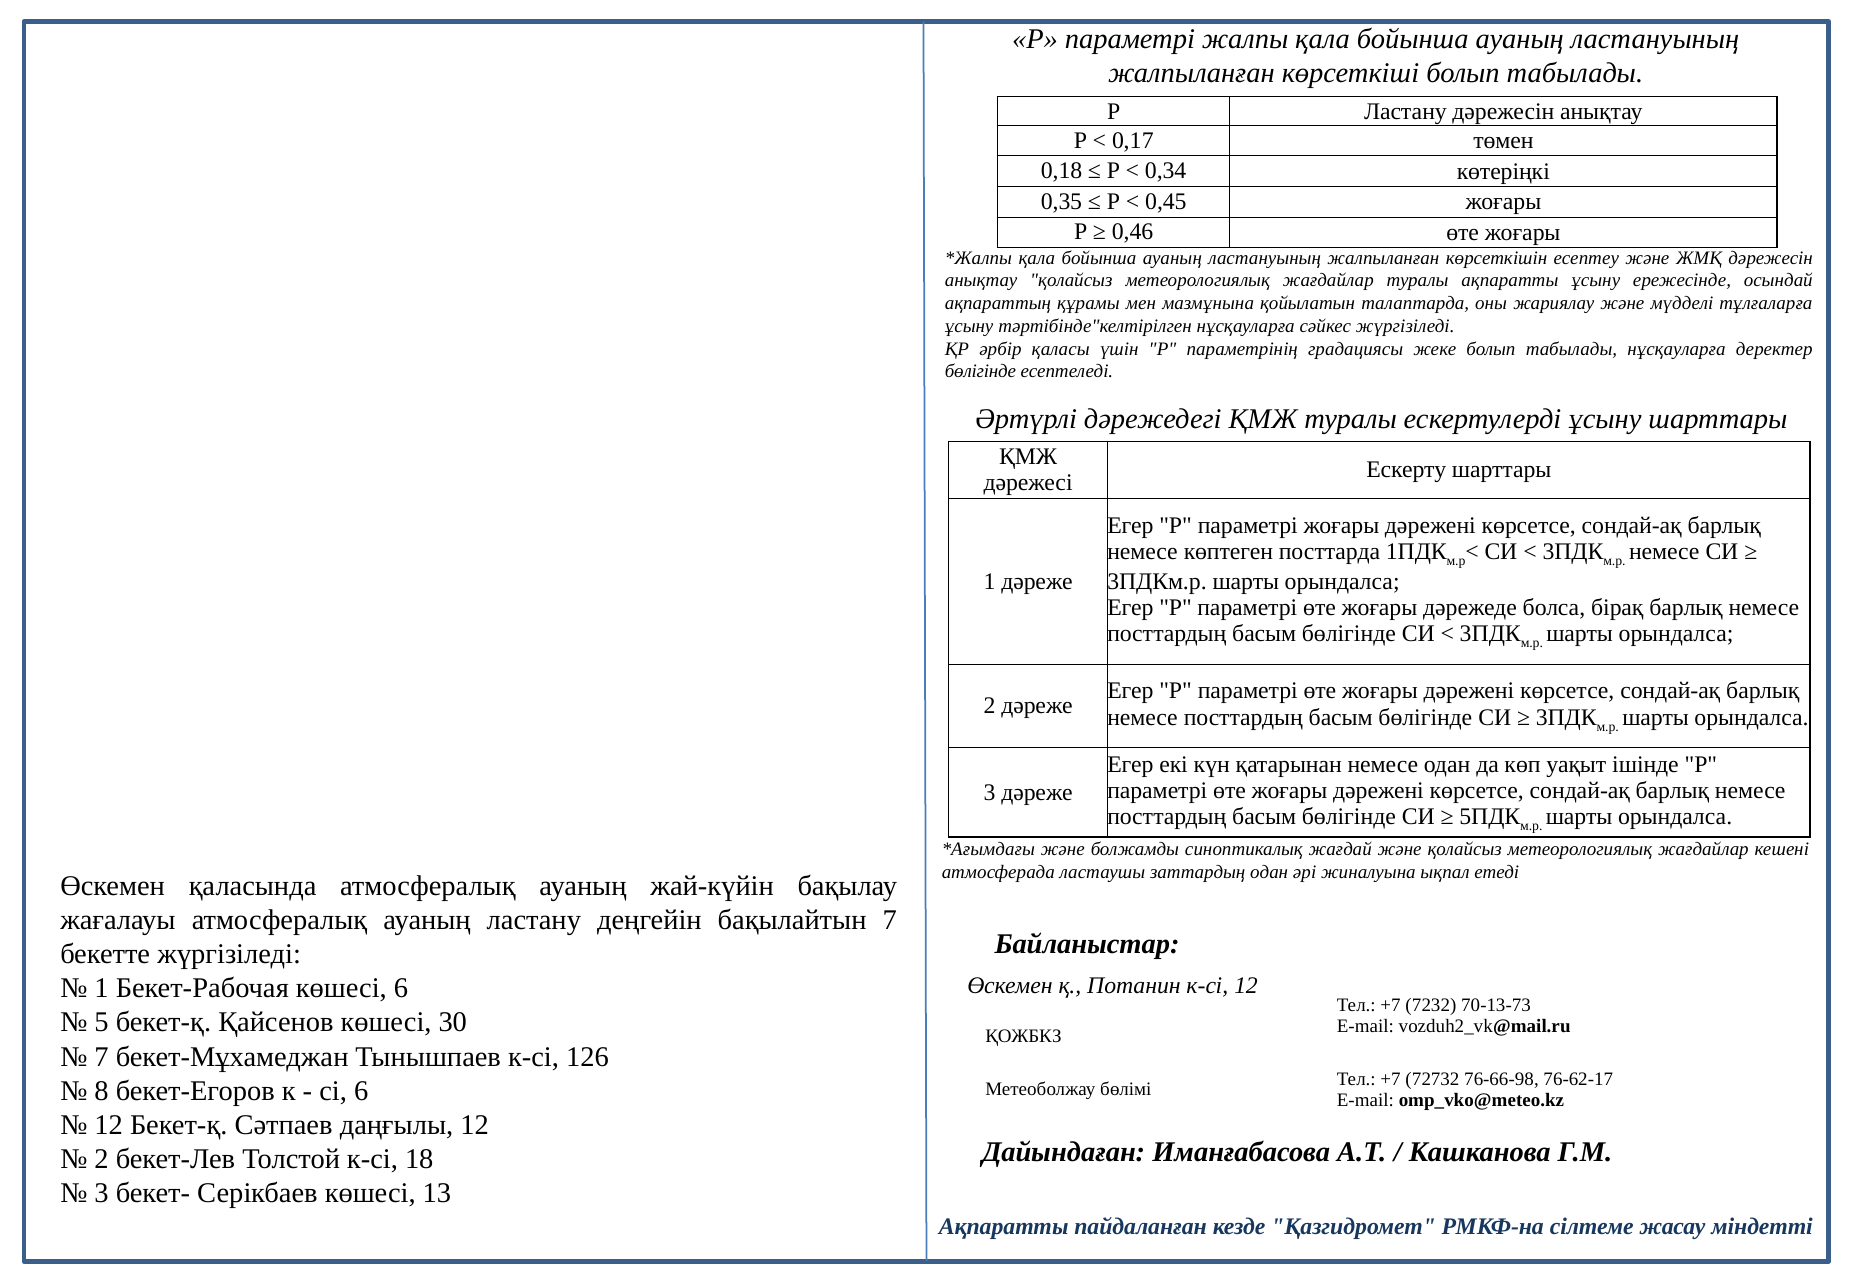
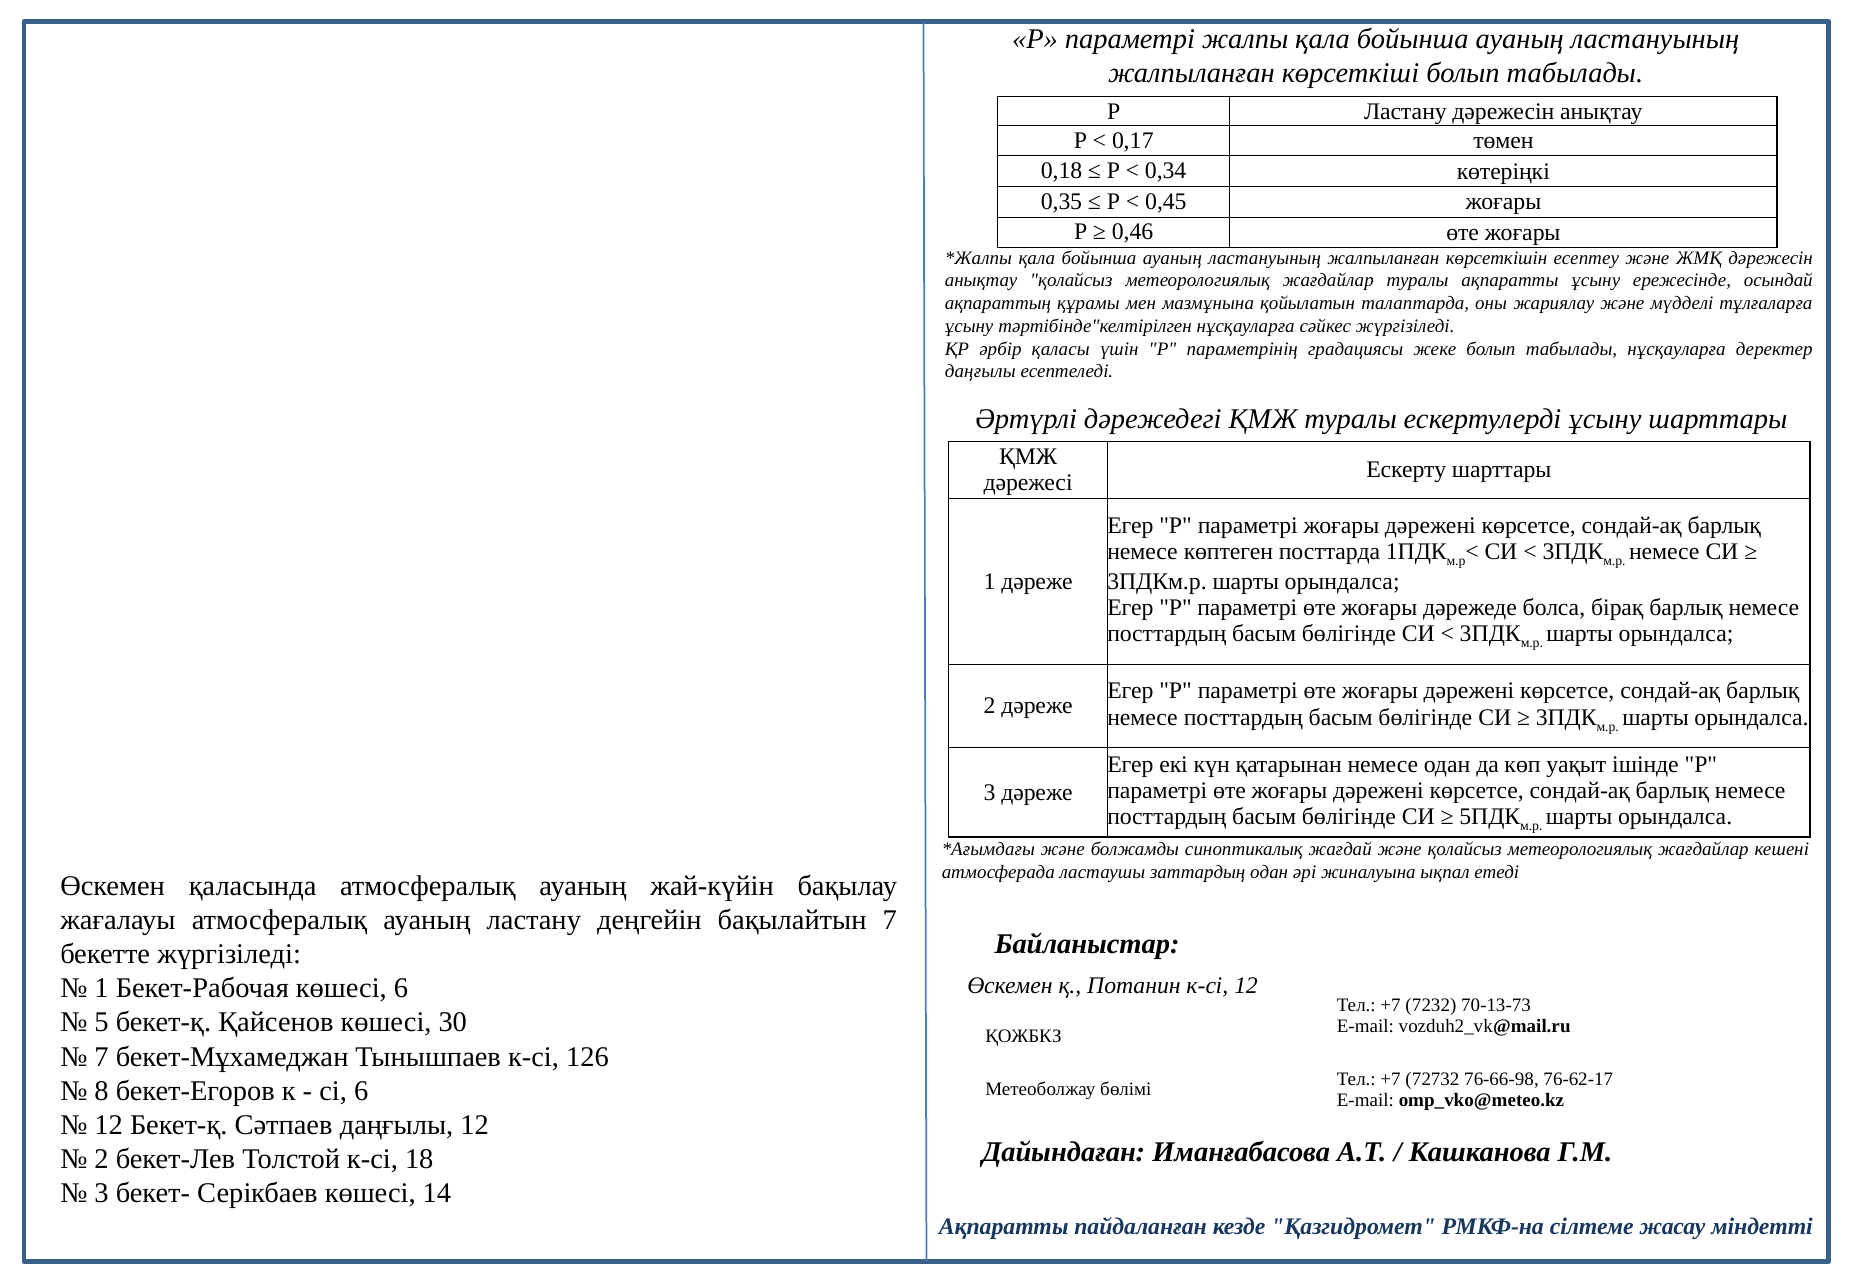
бөлігінде at (980, 372): бөлігінде -> даңғылы
13: 13 -> 14
